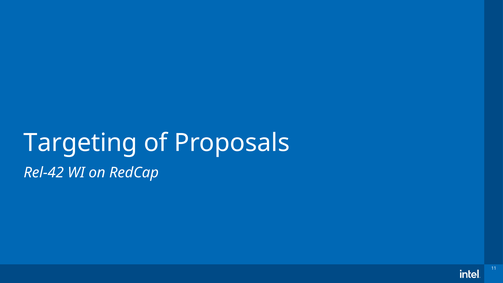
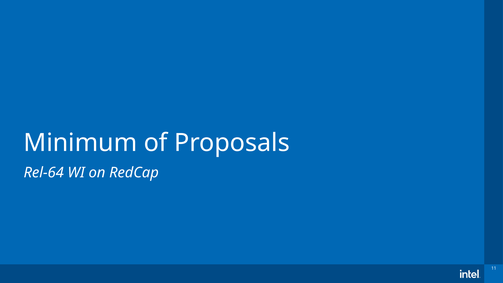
Targeting: Targeting -> Minimum
Rel-42: Rel-42 -> Rel-64
